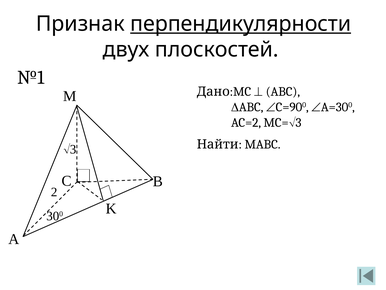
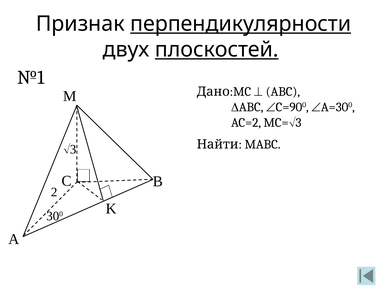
плоскостей underline: none -> present
